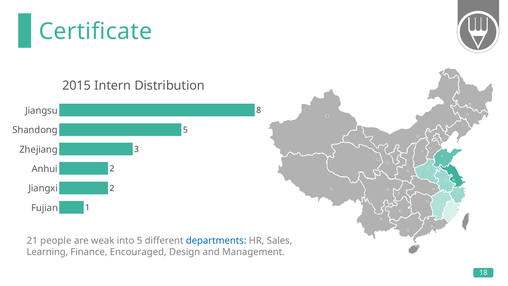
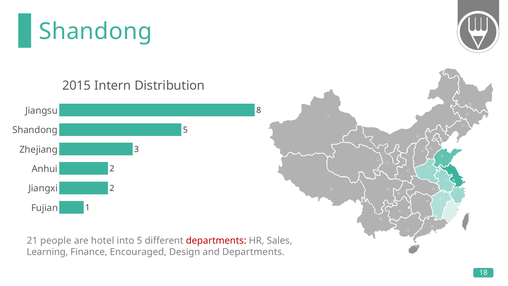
Certificate at (95, 31): Certificate -> Shandong
weak: weak -> hotel
departments at (216, 240) colour: blue -> red
and Management: Management -> Departments
